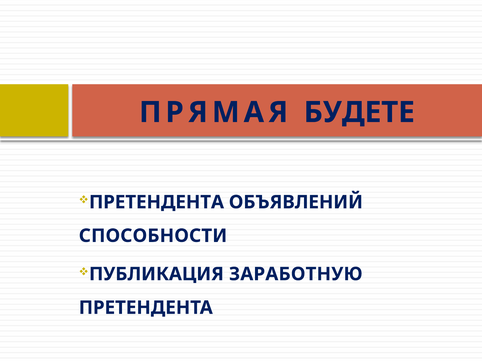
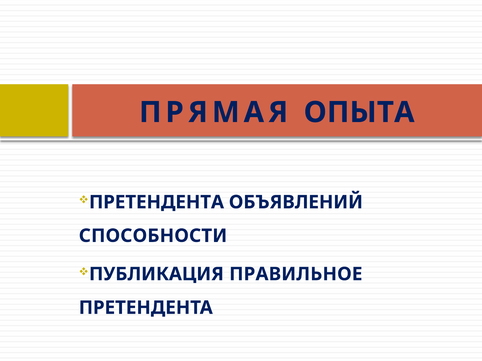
БУДЕТЕ: БУДЕТЕ -> ОПЫТА
ЗАРАБОТНУЮ: ЗАРАБОТНУЮ -> ПРАВИЛЬНОЕ
